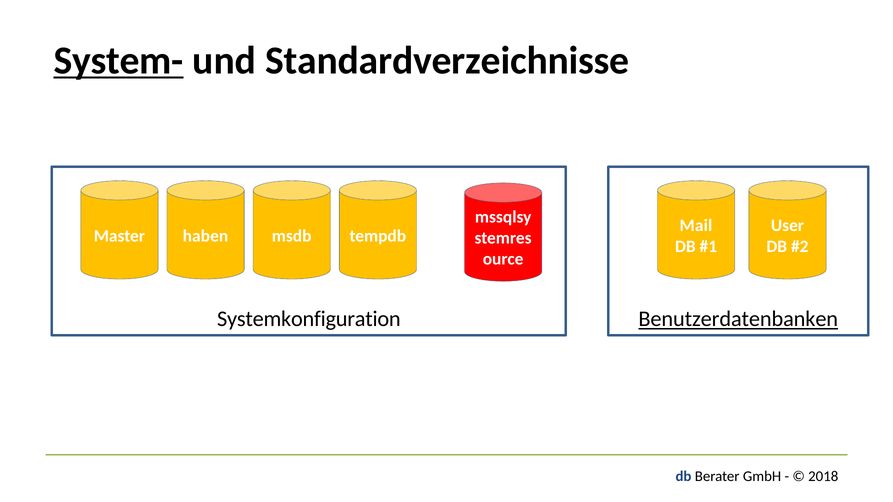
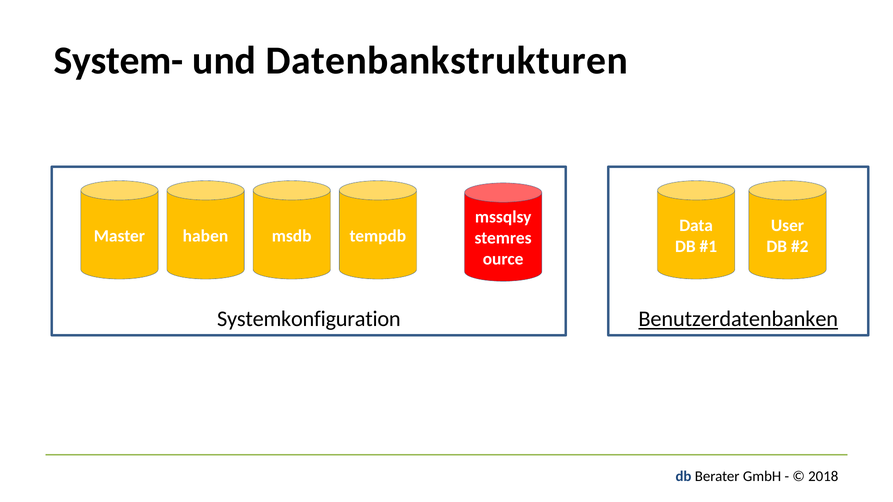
System- underline: present -> none
Standardverzeichnisse: Standardverzeichnisse -> Datenbankstrukturen
Mail: Mail -> Data
